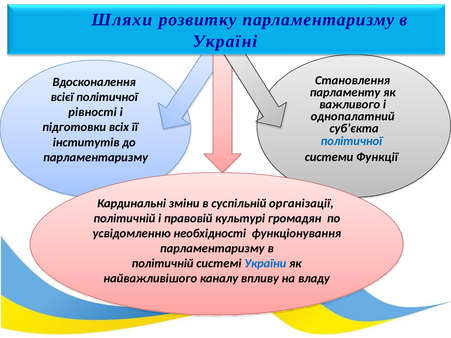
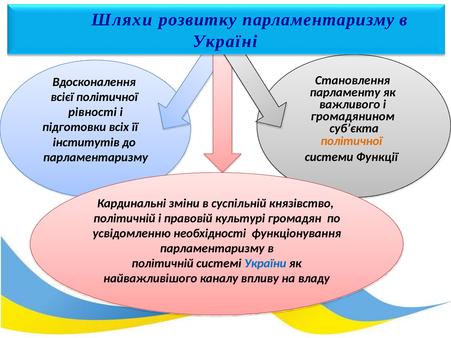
однопалатний: однопалатний -> громадянином
політичної at (351, 141) colour: blue -> orange
організації: організації -> князівство
